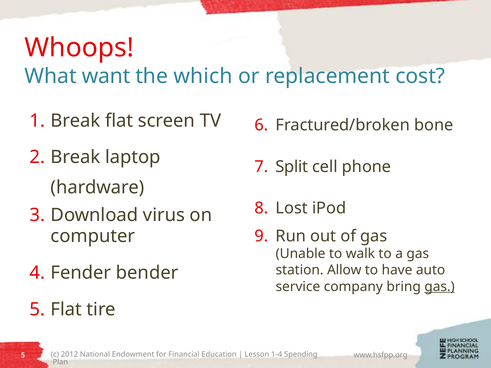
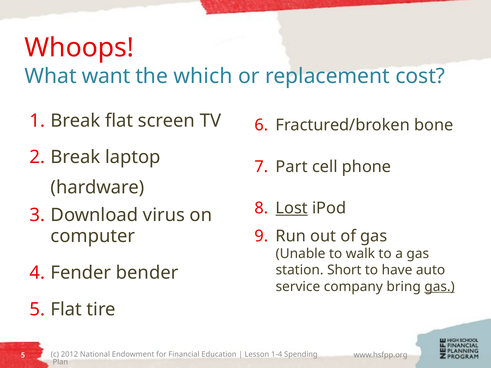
Split: Split -> Part
Lost underline: none -> present
Allow: Allow -> Short
